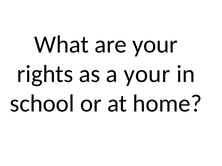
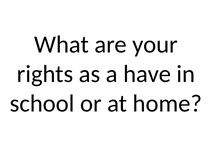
a your: your -> have
